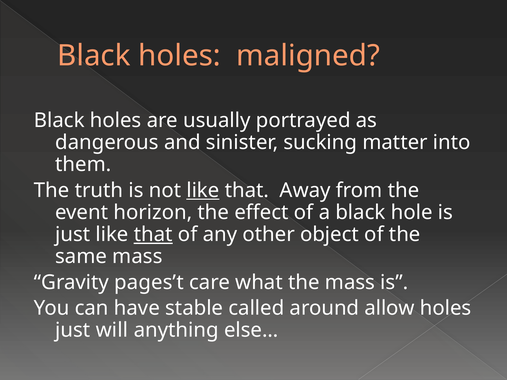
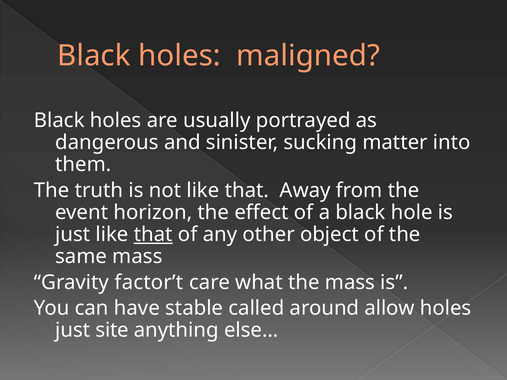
like at (203, 191) underline: present -> none
pages’t: pages’t -> factor’t
will: will -> site
